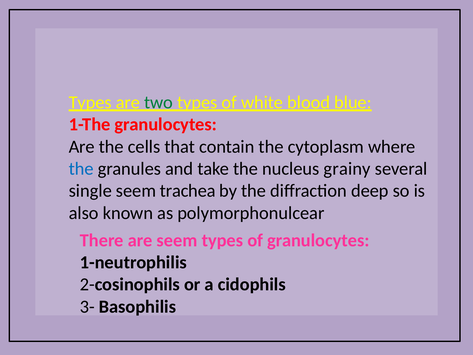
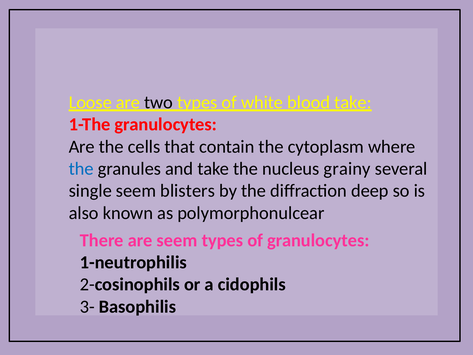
Types at (90, 102): Types -> Loose
two colour: green -> black
blood blue: blue -> take
trachea: trachea -> blisters
